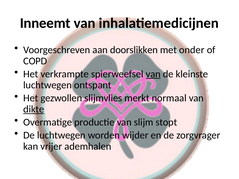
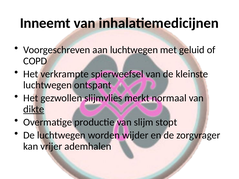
aan doorslikken: doorslikken -> luchtwegen
onder: onder -> geluid
van at (153, 74) underline: present -> none
